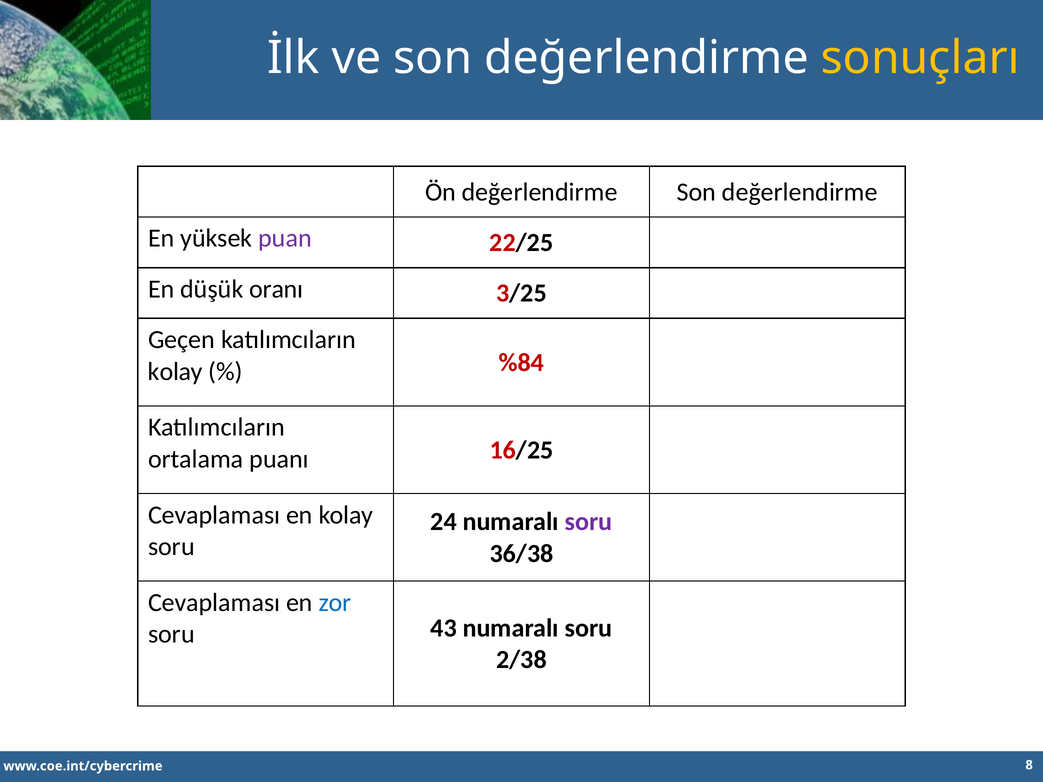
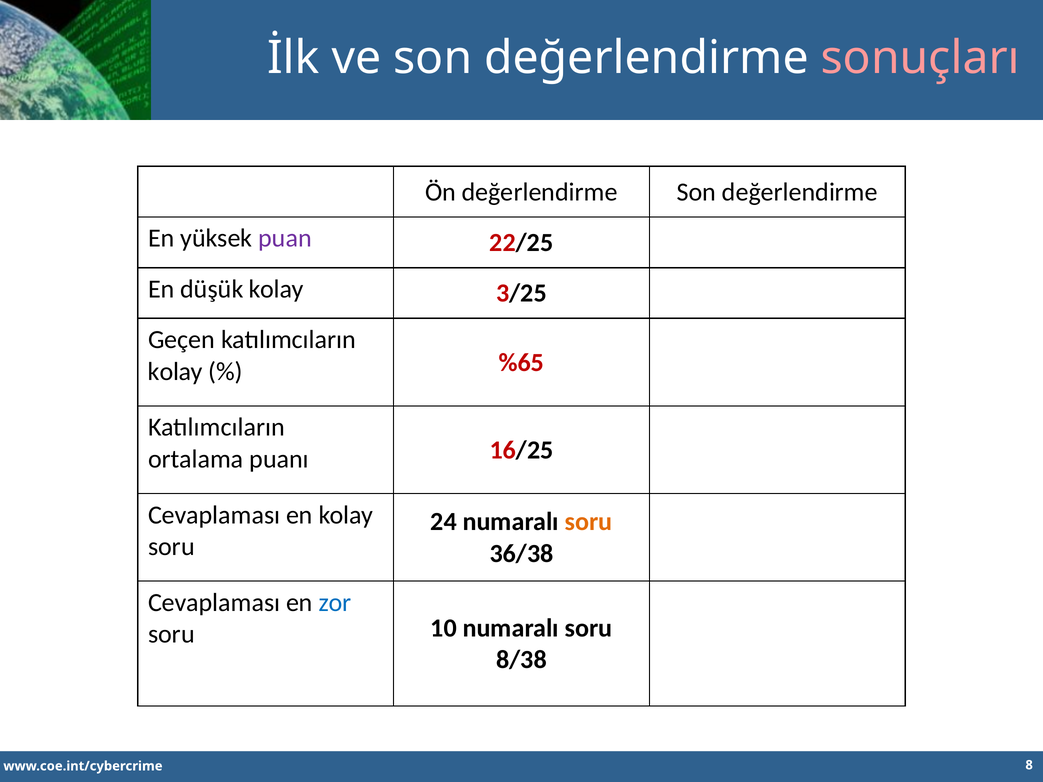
sonuçları colour: yellow -> pink
düşük oranı: oranı -> kolay
%84: %84 -> %65
soru at (589, 522) colour: purple -> orange
43: 43 -> 10
2/38: 2/38 -> 8/38
